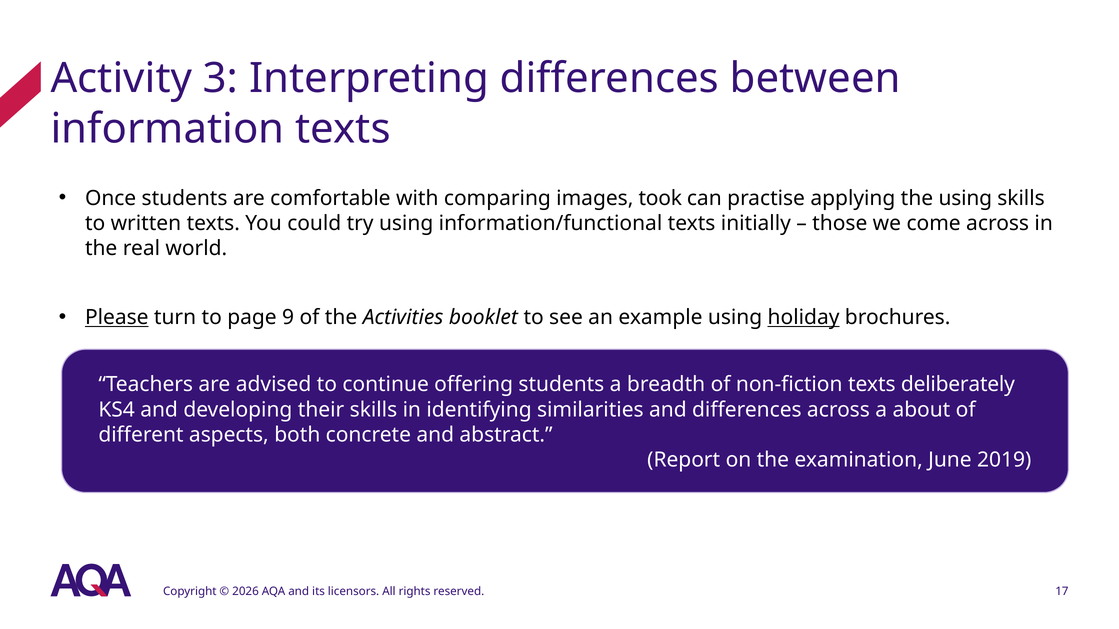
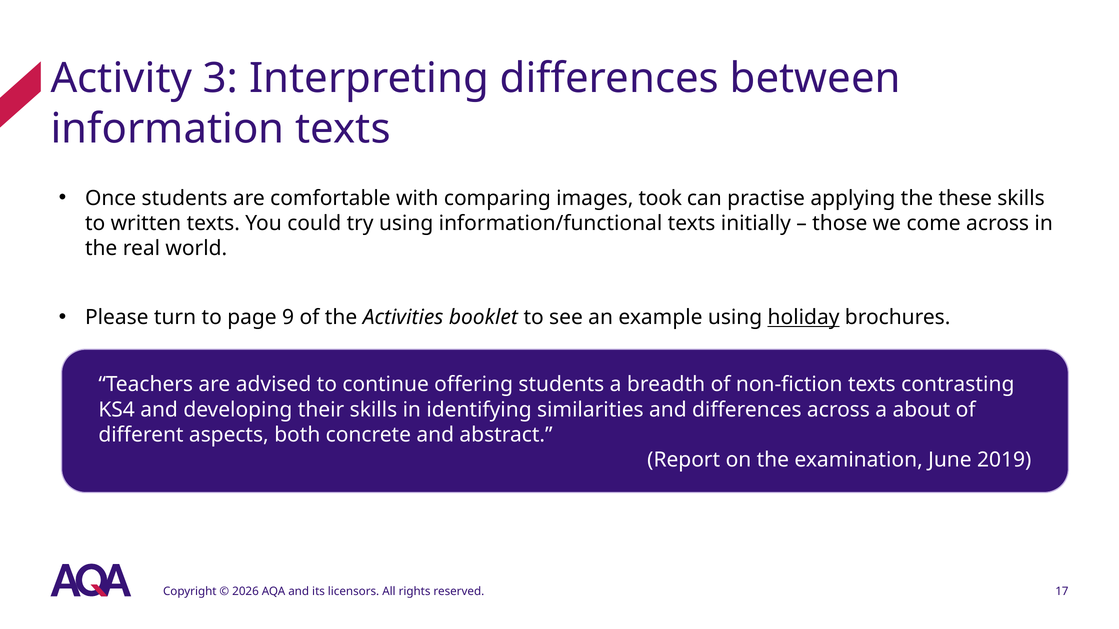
the using: using -> these
Please underline: present -> none
deliberately: deliberately -> contrasting
